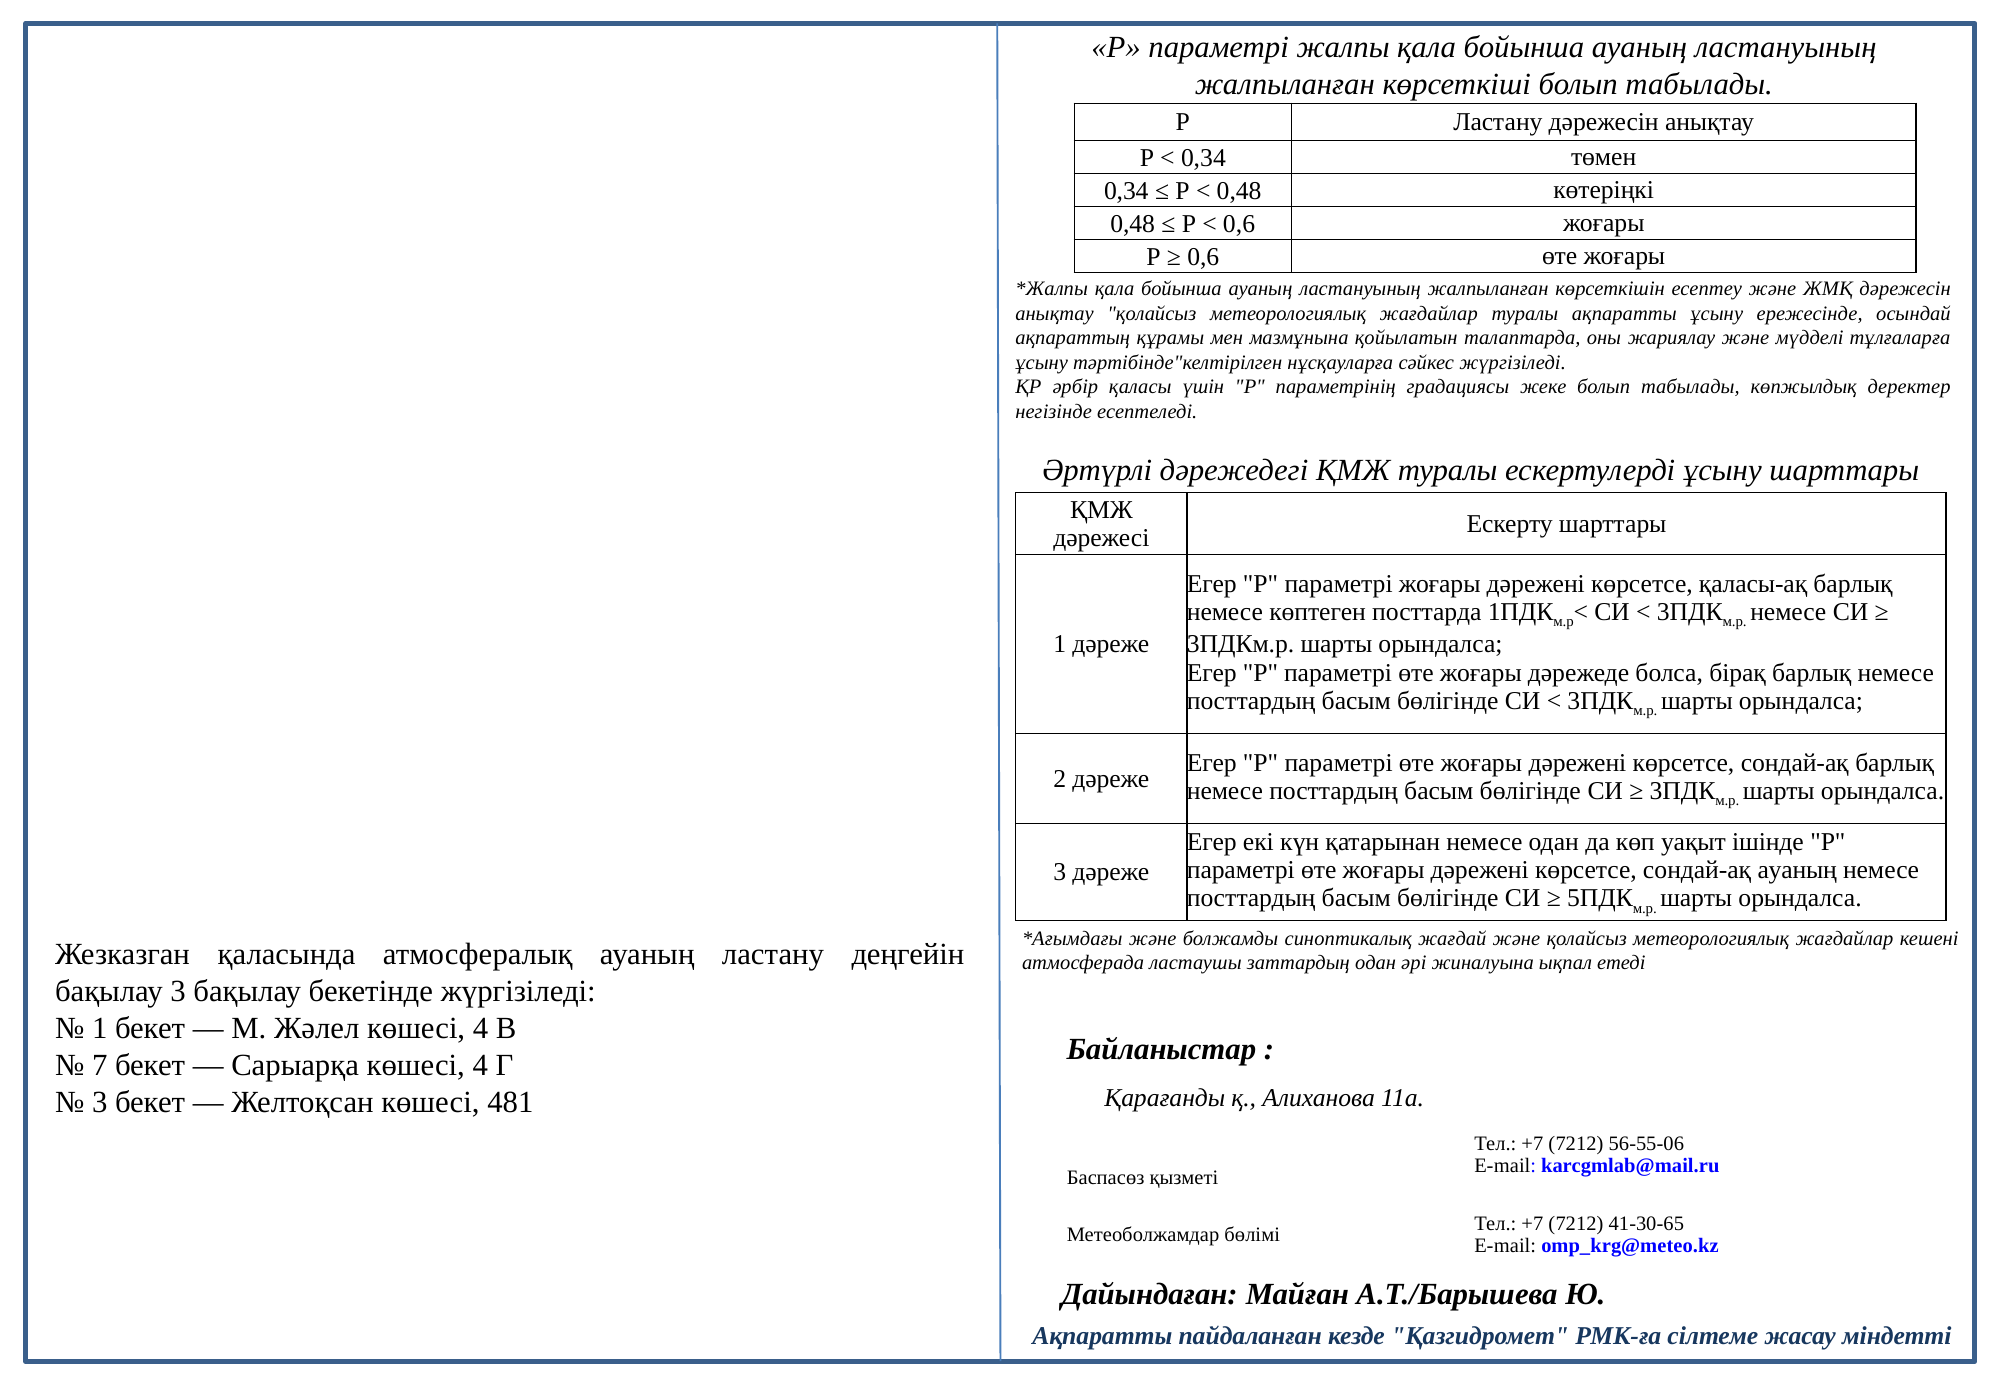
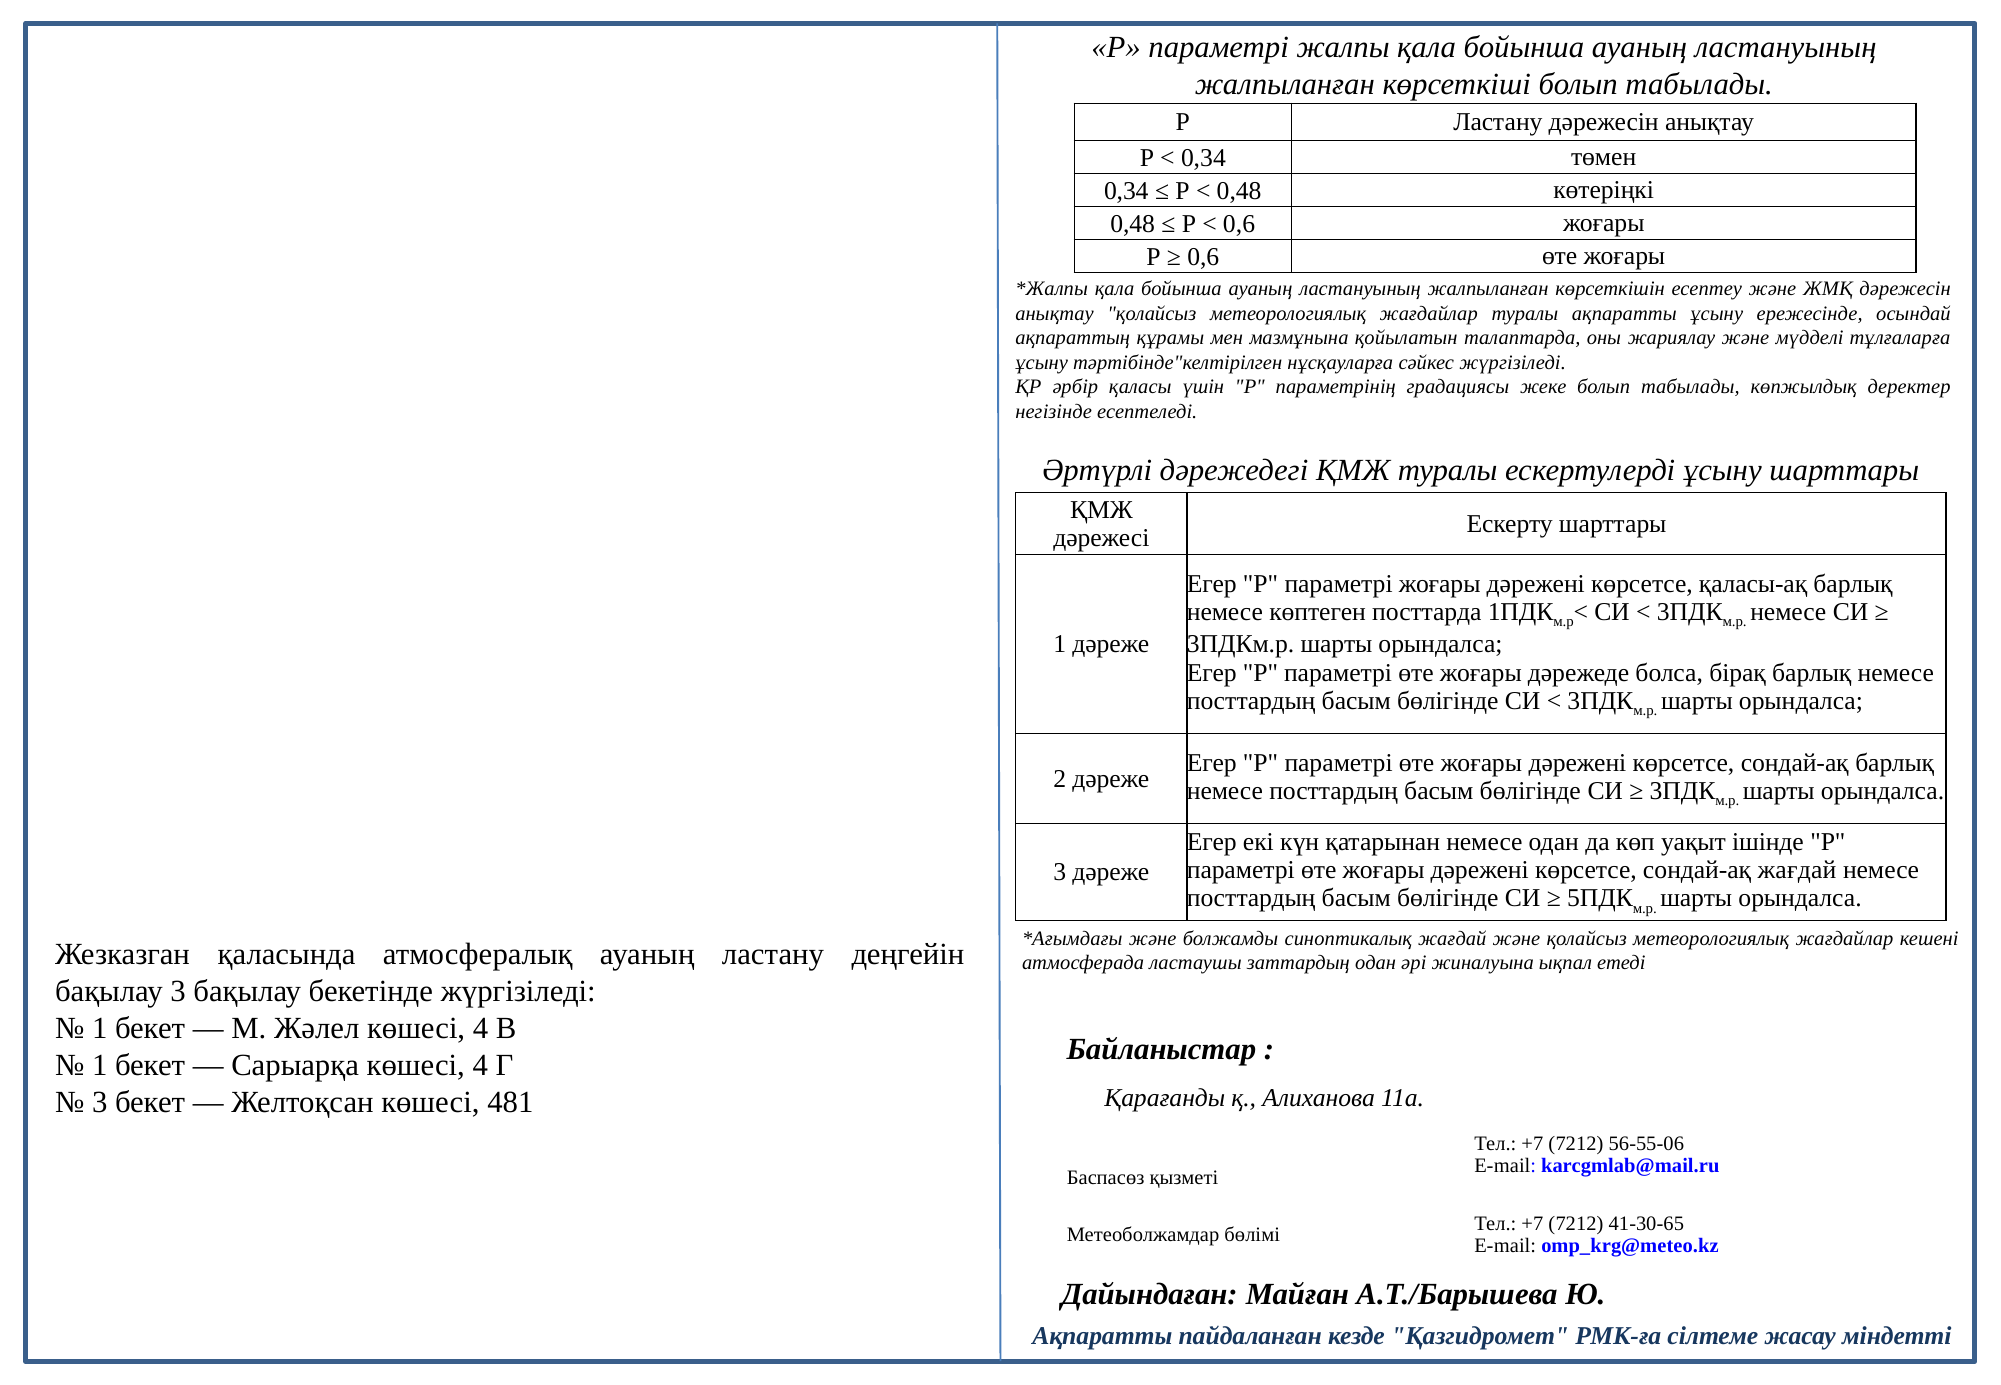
сондай-ақ ауаның: ауаның -> жағдай
7 at (100, 1066): 7 -> 1
